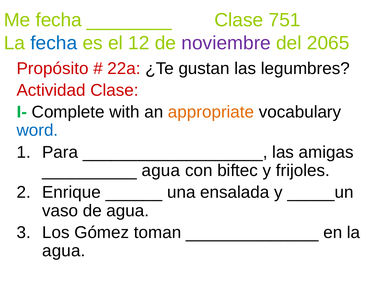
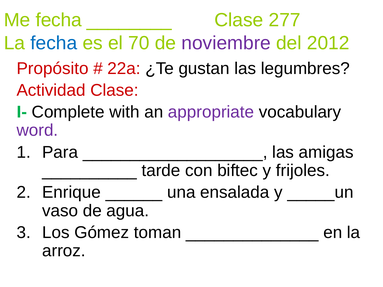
751: 751 -> 277
12: 12 -> 70
2065: 2065 -> 2012
appropriate colour: orange -> purple
word colour: blue -> purple
agua at (161, 171): agua -> tarde
agua at (64, 251): agua -> arroz
